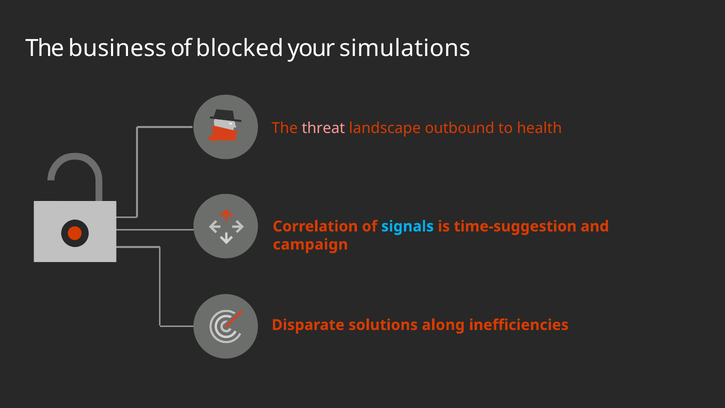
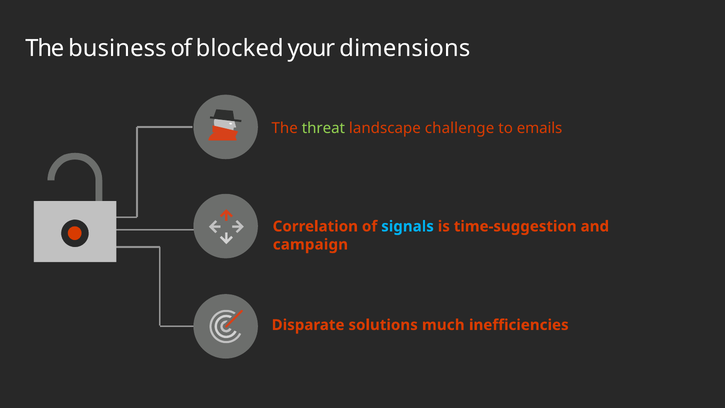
simulations: simulations -> dimensions
threat colour: pink -> light green
outbound: outbound -> challenge
health: health -> emails
along: along -> much
